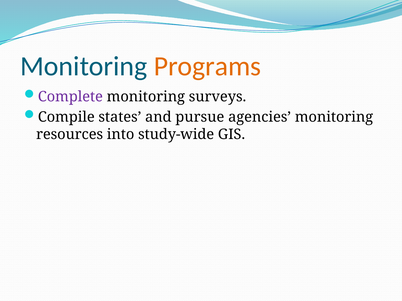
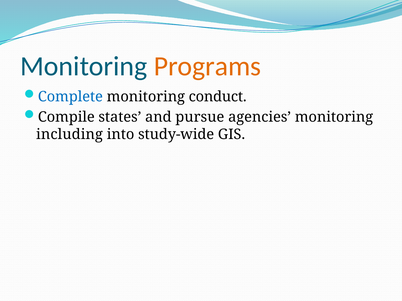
Complete colour: purple -> blue
surveys: surveys -> conduct
resources: resources -> including
